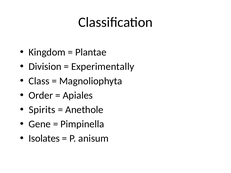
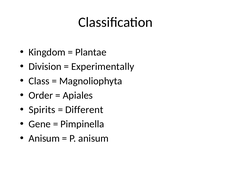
Anethole: Anethole -> Different
Isolates at (44, 139): Isolates -> Anisum
